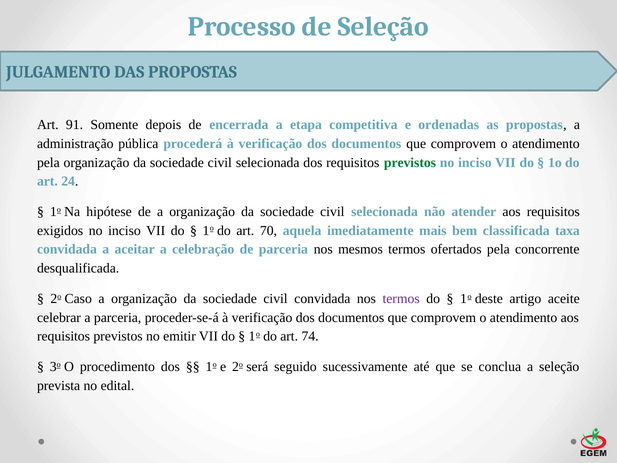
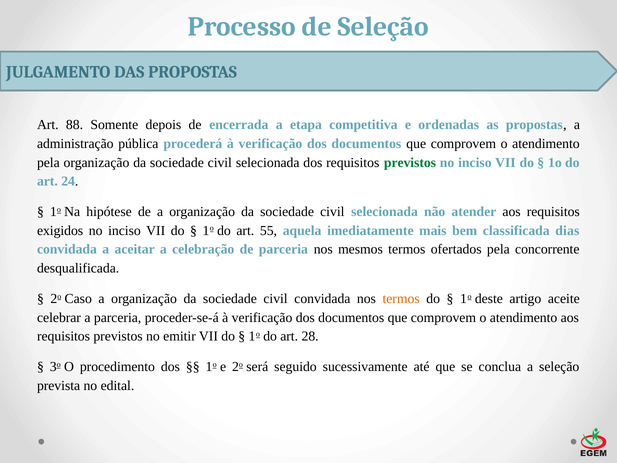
91: 91 -> 88
70: 70 -> 55
taxa: taxa -> dias
termos at (401, 298) colour: purple -> orange
74: 74 -> 28
